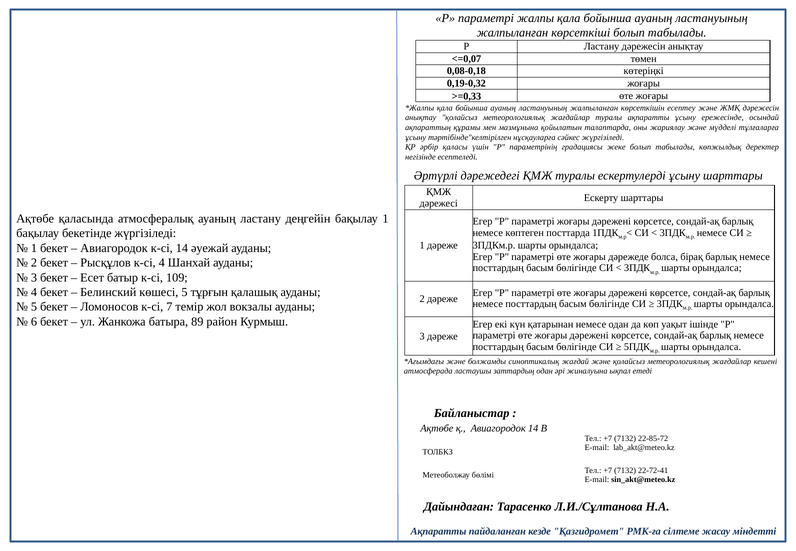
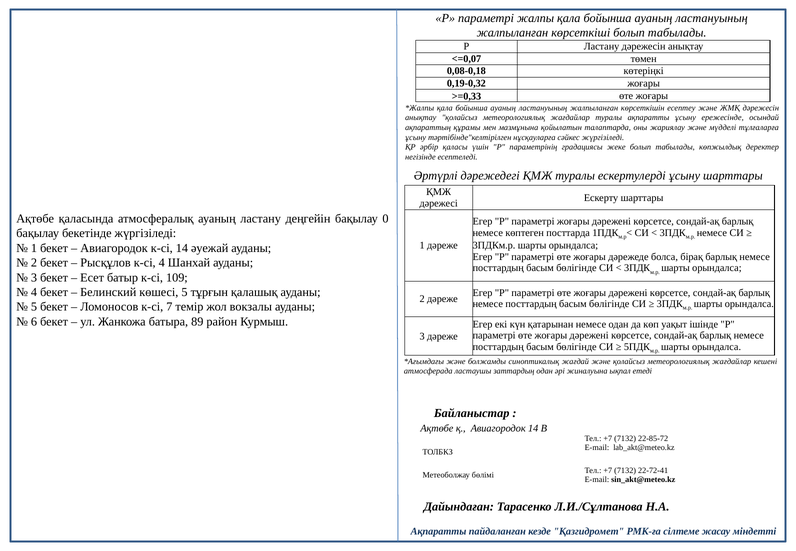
бақылау 1: 1 -> 0
